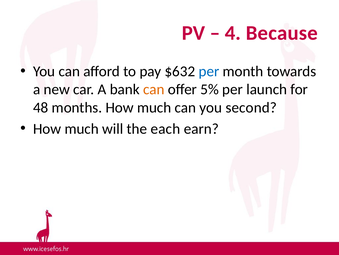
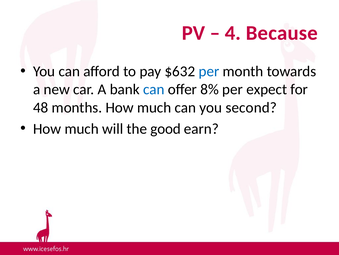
can at (154, 89) colour: orange -> blue
5%: 5% -> 8%
launch: launch -> expect
each: each -> good
